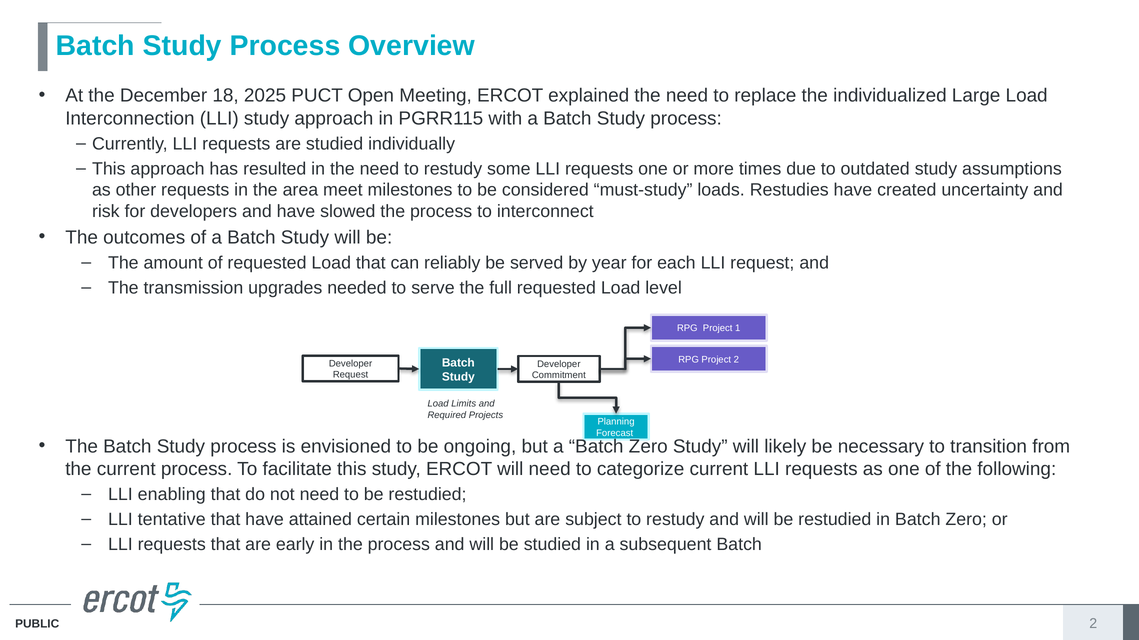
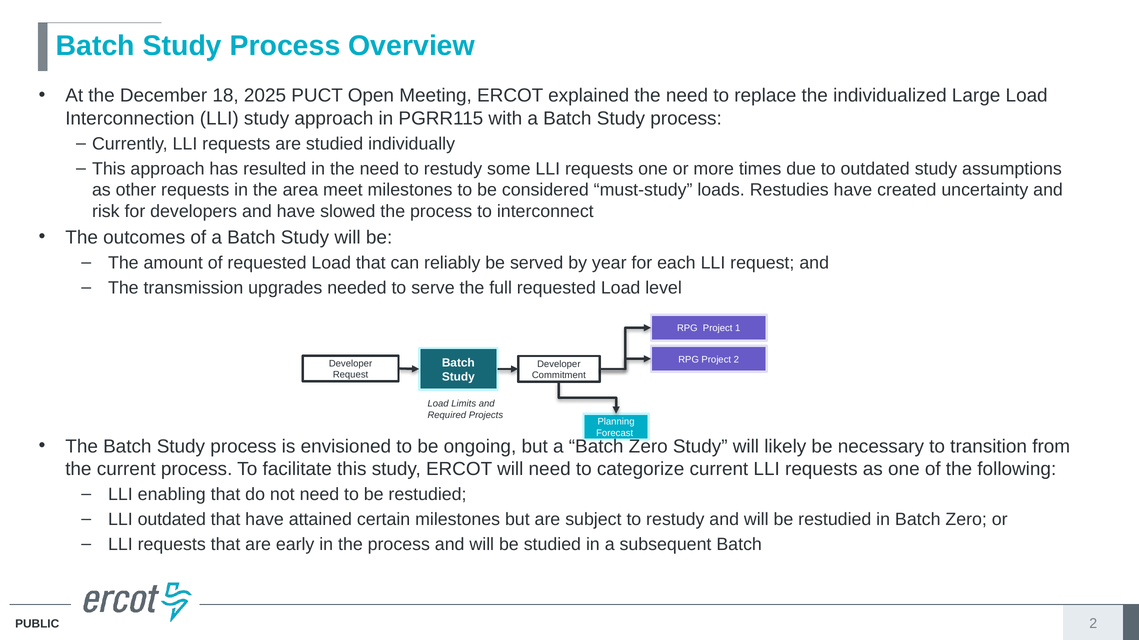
LLI tentative: tentative -> outdated
